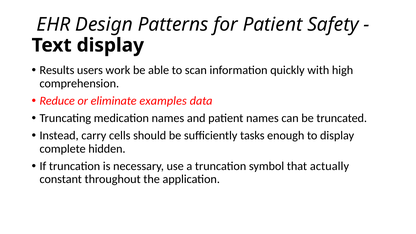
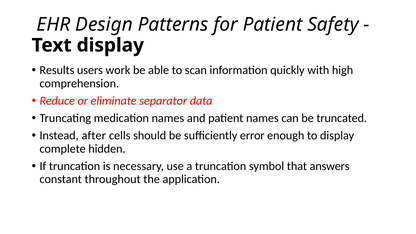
examples: examples -> separator
carry: carry -> after
tasks: tasks -> error
actually: actually -> answers
